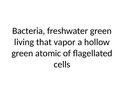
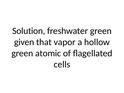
Bacteria: Bacteria -> Solution
living: living -> given
